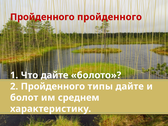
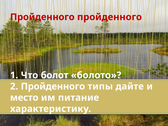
Что дайте: дайте -> болот
болот: болот -> место
среднем: среднем -> питание
